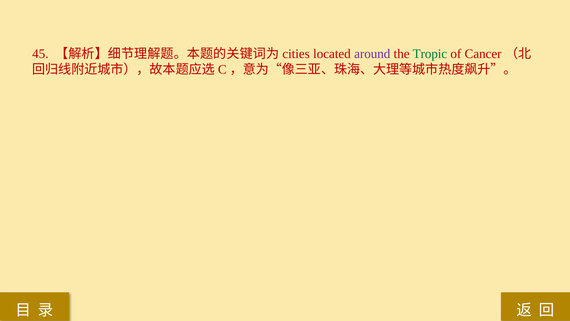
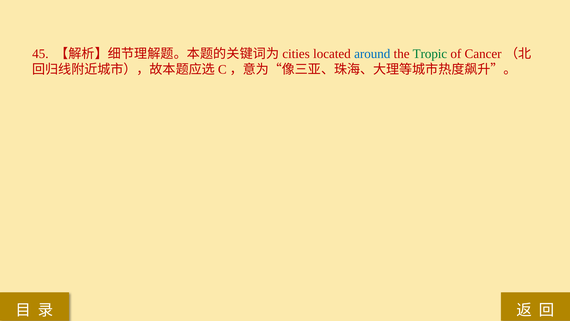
around colour: purple -> blue
